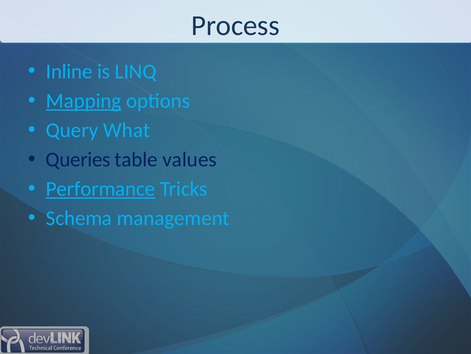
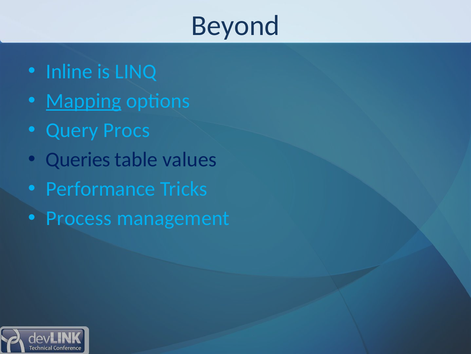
Process: Process -> Beyond
What: What -> Procs
Performance underline: present -> none
Schema: Schema -> Process
